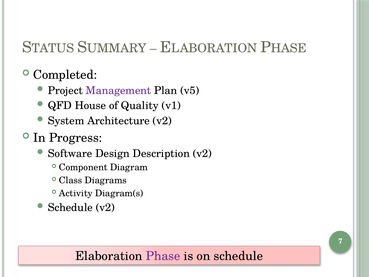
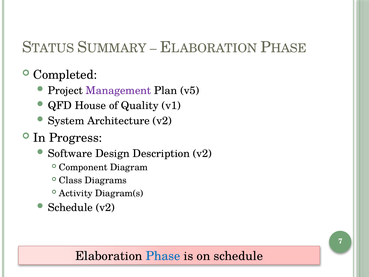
Phase colour: purple -> blue
